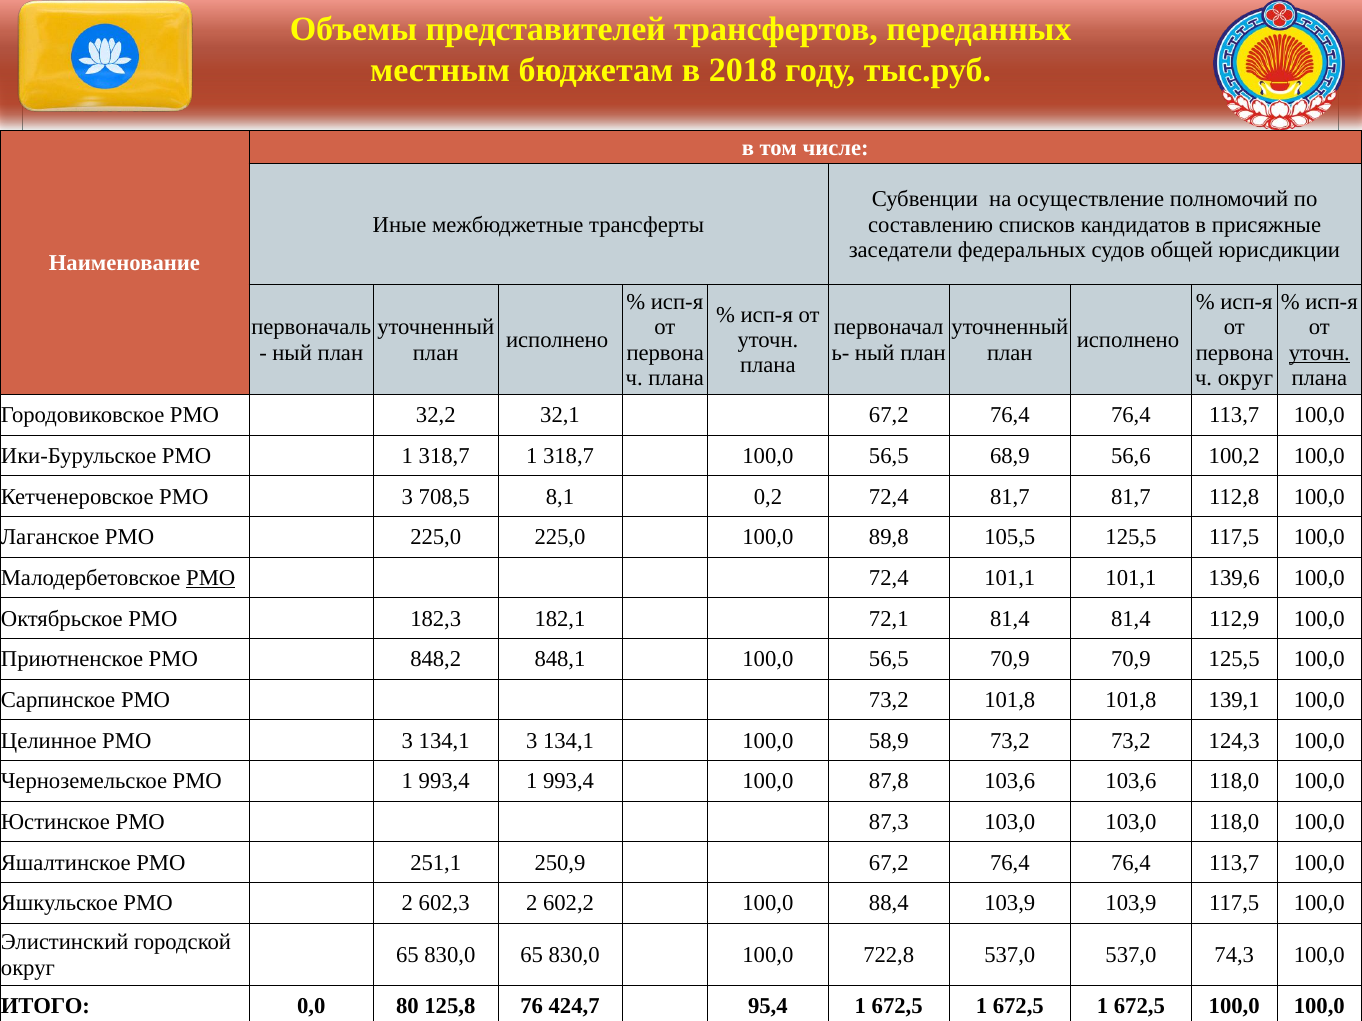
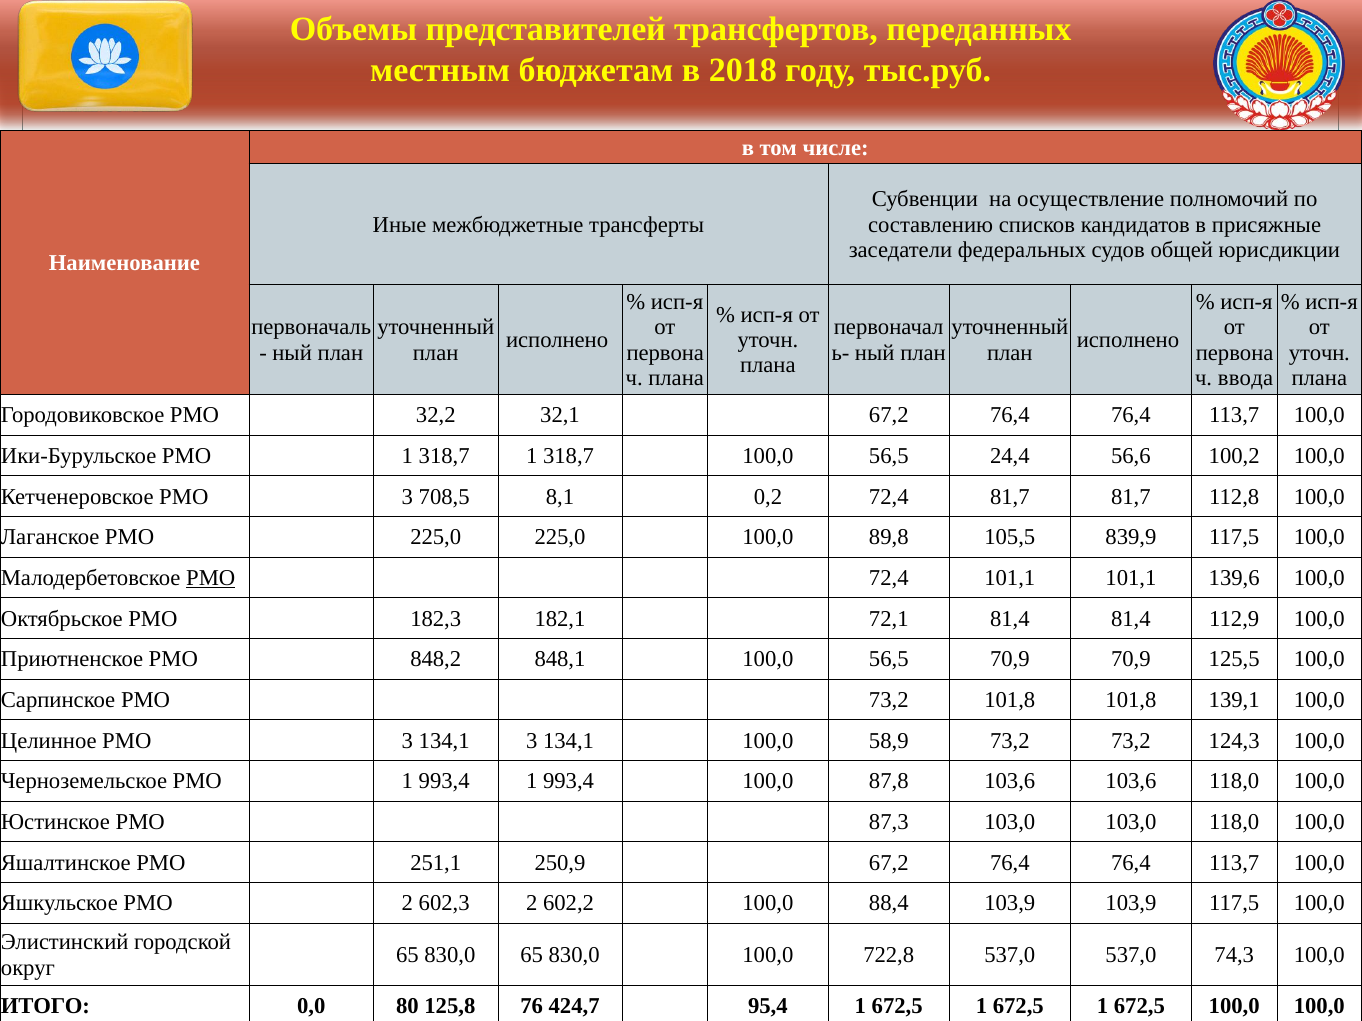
уточн at (1319, 353) underline: present -> none
округ at (1245, 378): округ -> ввода
68,9: 68,9 -> 24,4
105,5 125,5: 125,5 -> 839,9
